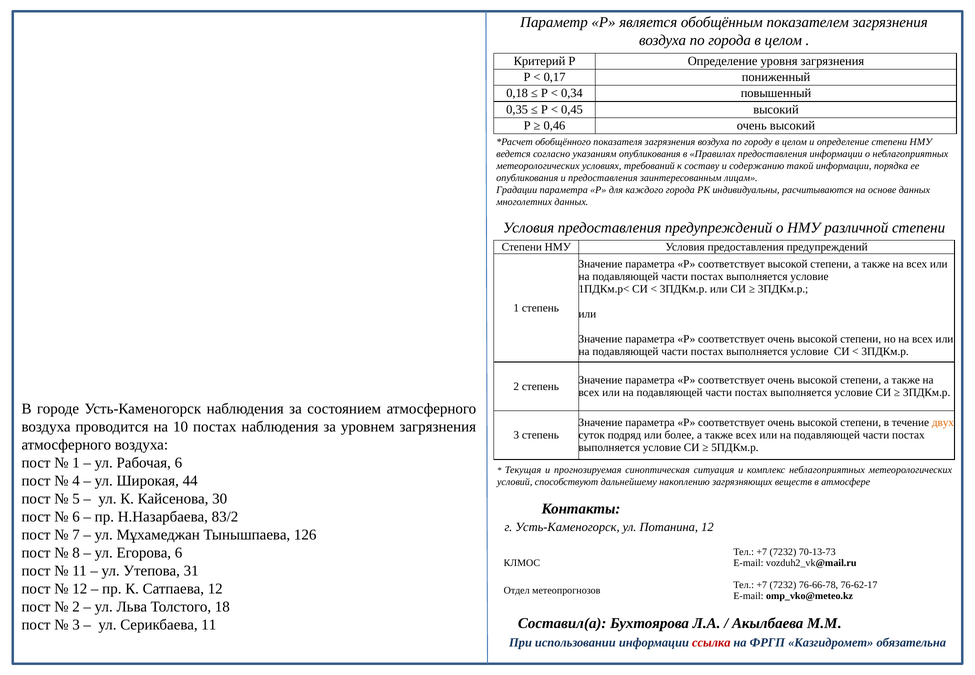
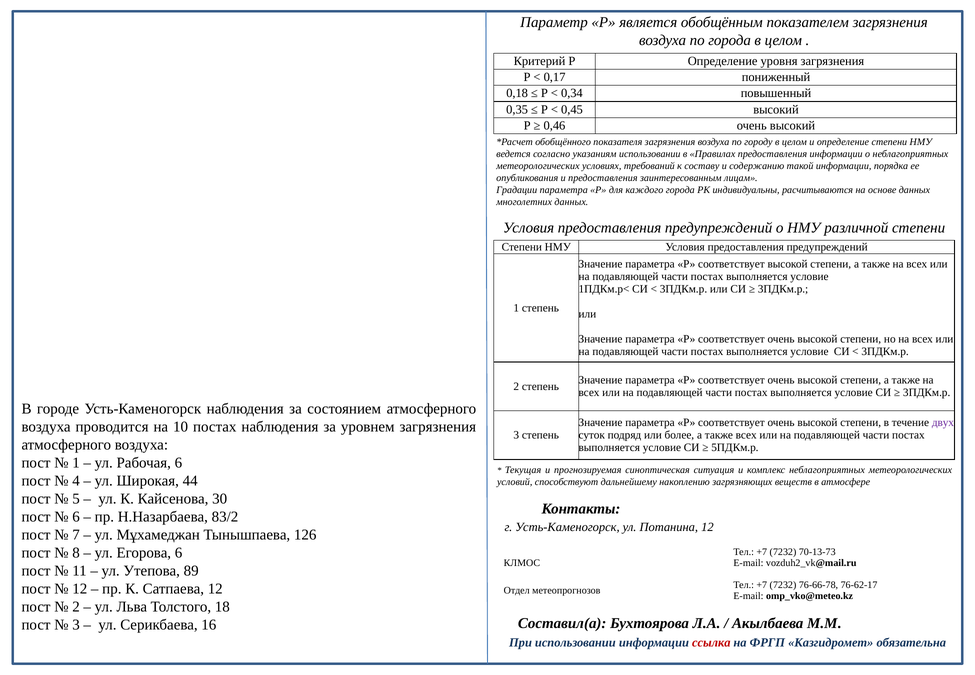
указаниям опубликования: опубликования -> использовании
двух colour: orange -> purple
31: 31 -> 89
Серикбаева 11: 11 -> 16
